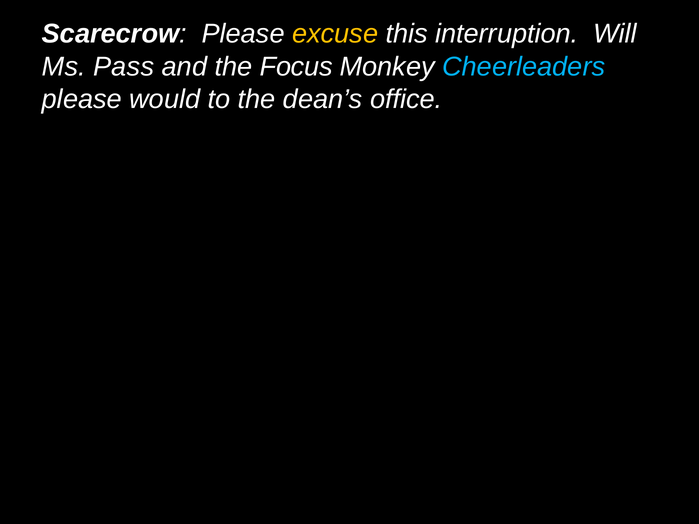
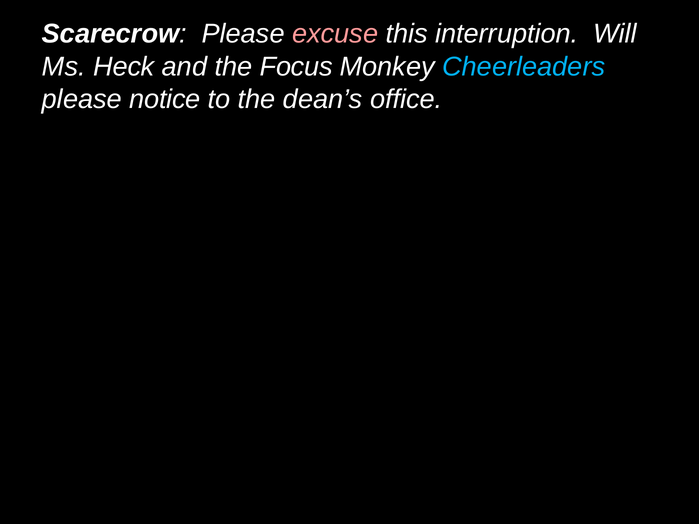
excuse colour: yellow -> pink
Pass: Pass -> Heck
would: would -> notice
